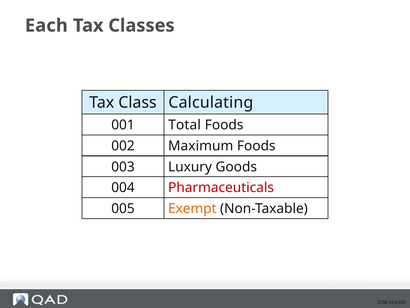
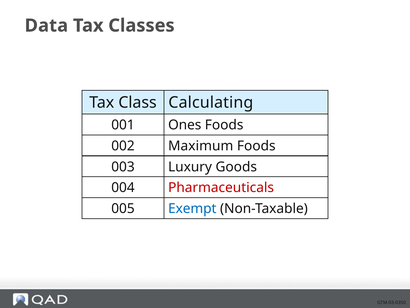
Each: Each -> Data
Total: Total -> Ones
Exempt colour: orange -> blue
